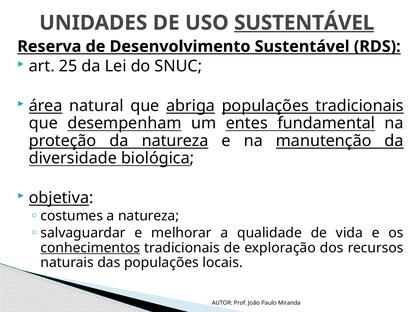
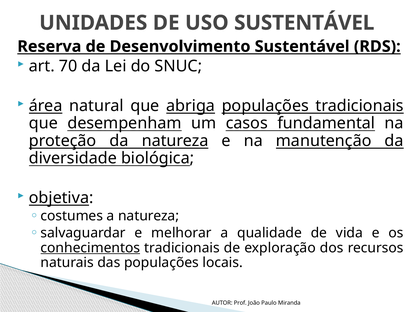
SUSTENTÁVEL at (304, 23) underline: present -> none
25: 25 -> 70
entes: entes -> casos
